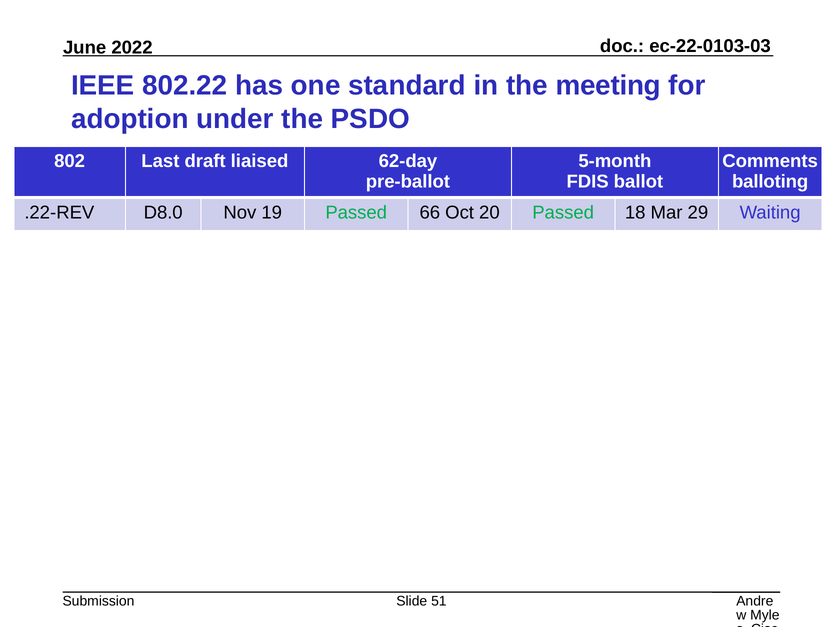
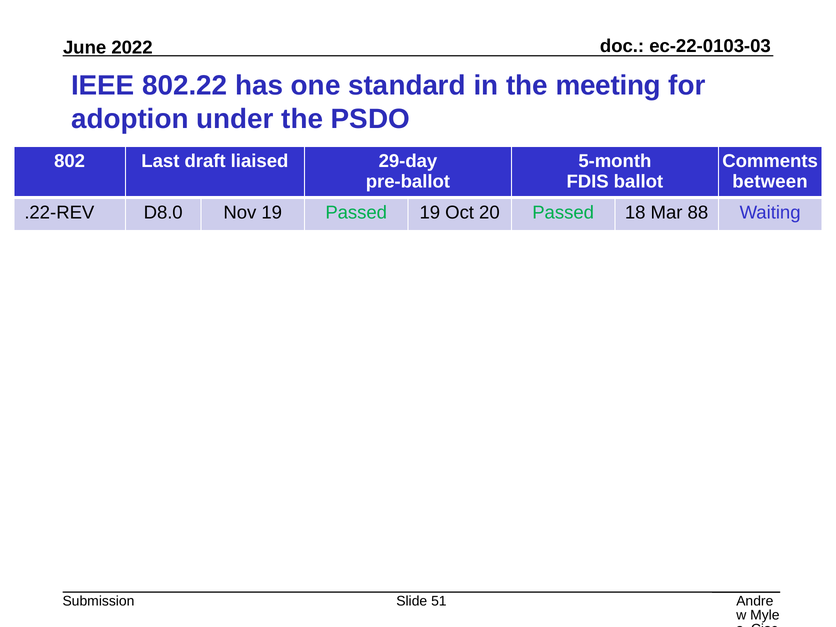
62-day: 62-day -> 29-day
balloting: balloting -> between
Passed 66: 66 -> 19
29: 29 -> 88
